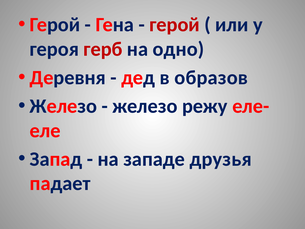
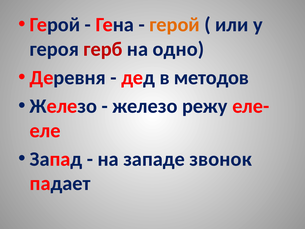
герой at (175, 25) colour: red -> orange
образов: образов -> методов
друзья: друзья -> звонок
